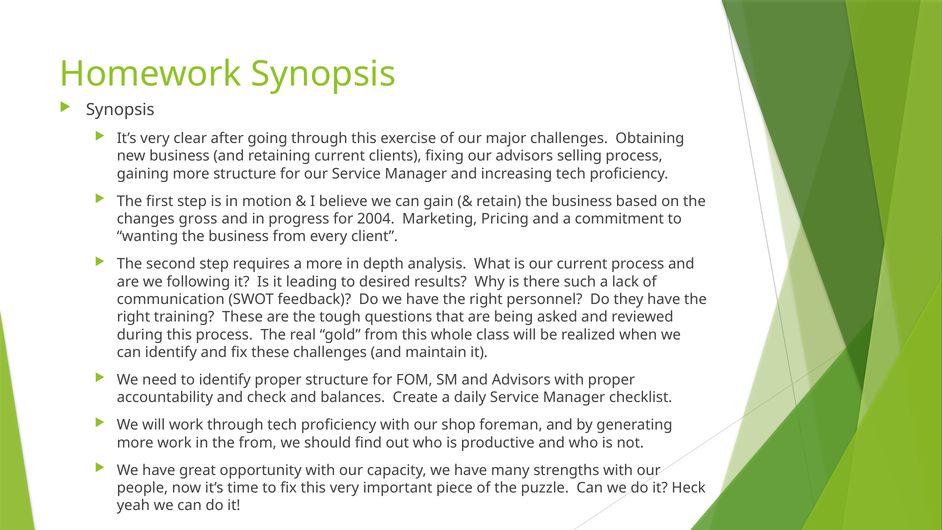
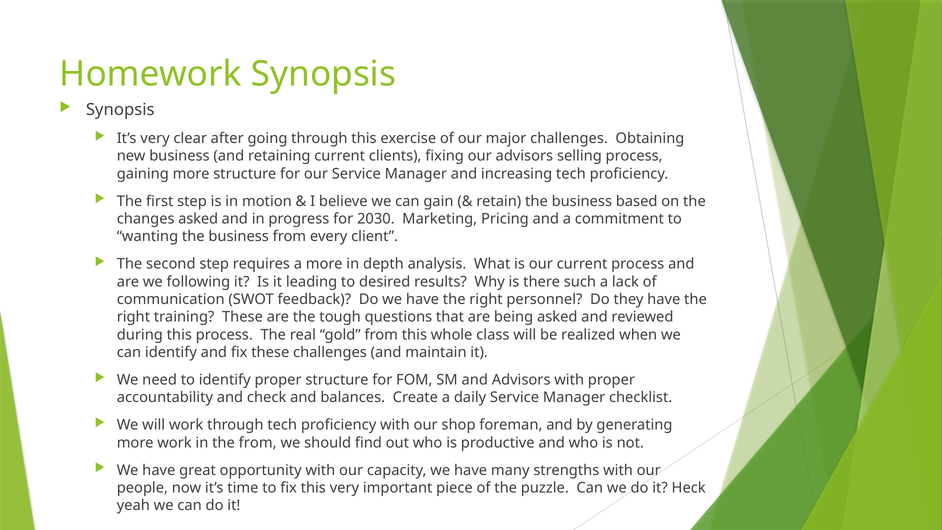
changes gross: gross -> asked
2004: 2004 -> 2030
